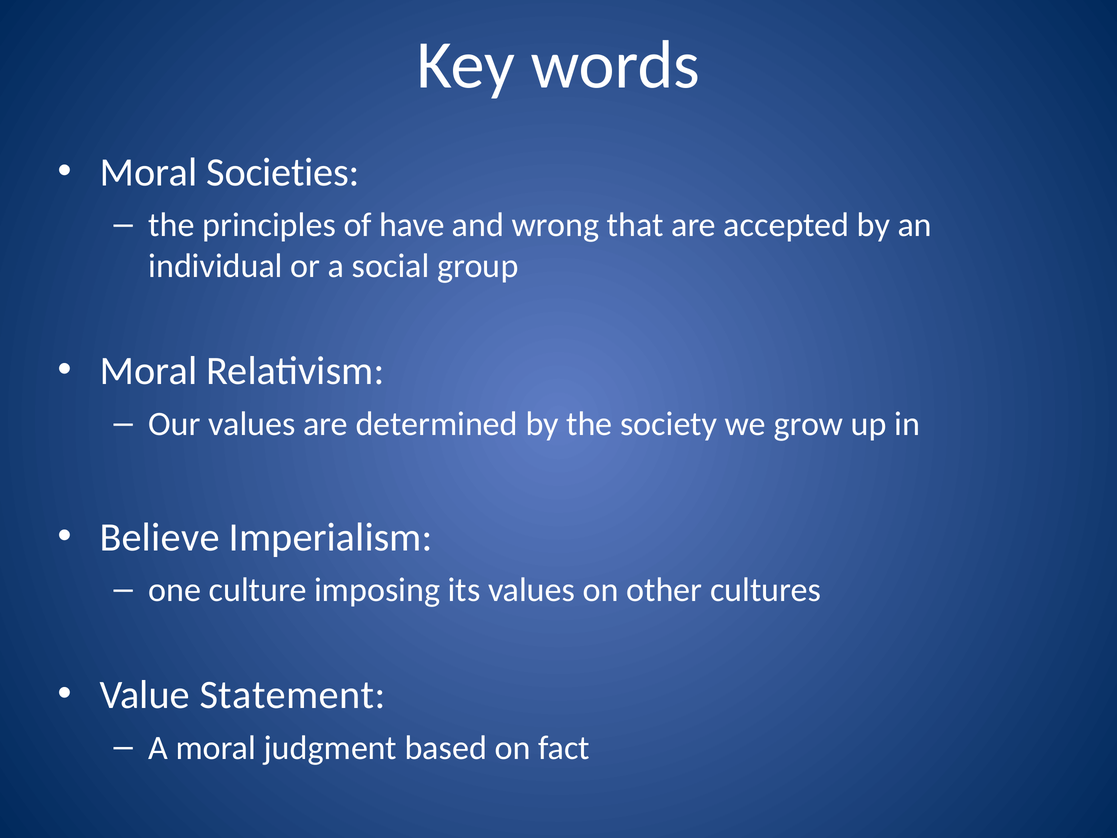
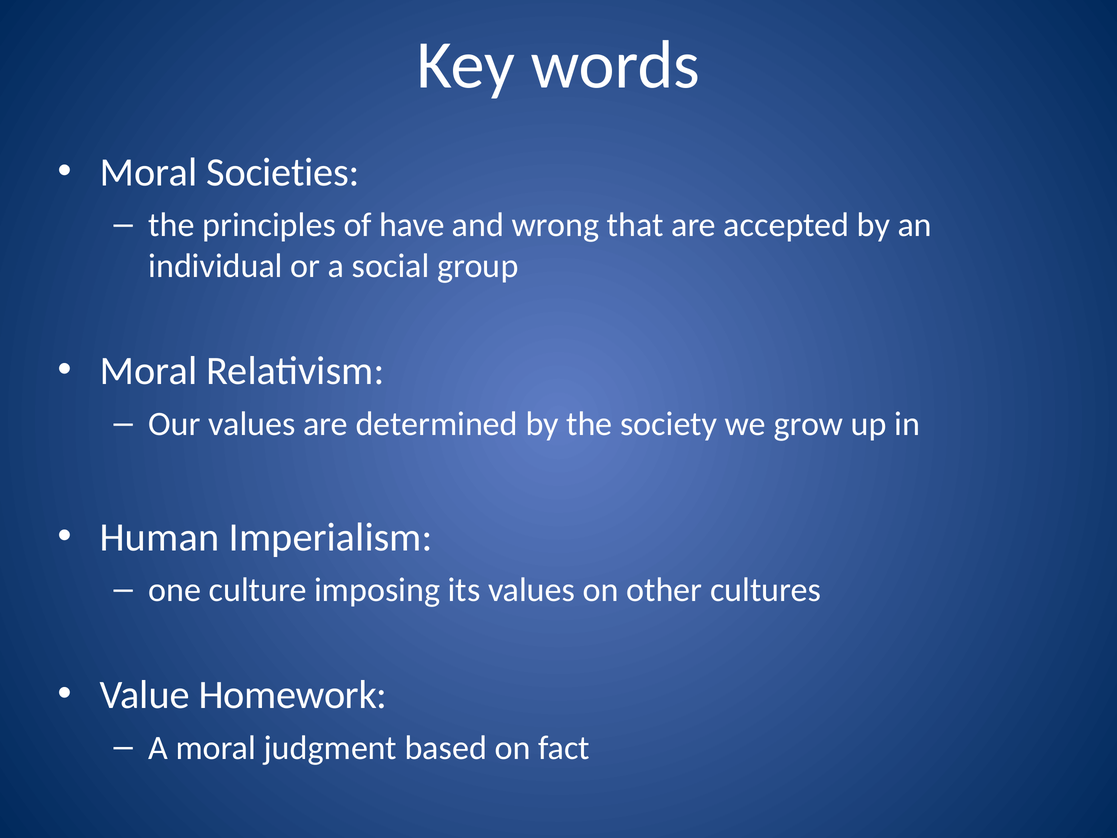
Believe: Believe -> Human
Statement: Statement -> Homework
